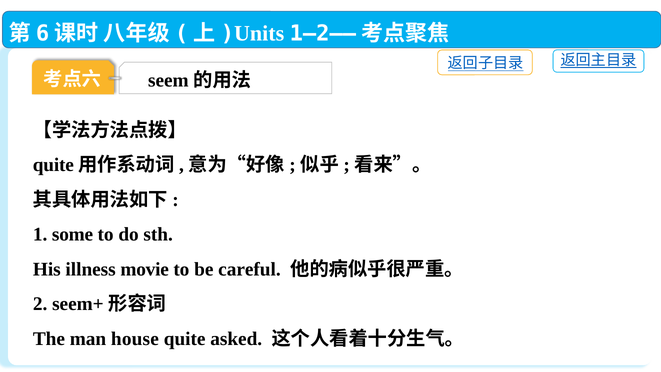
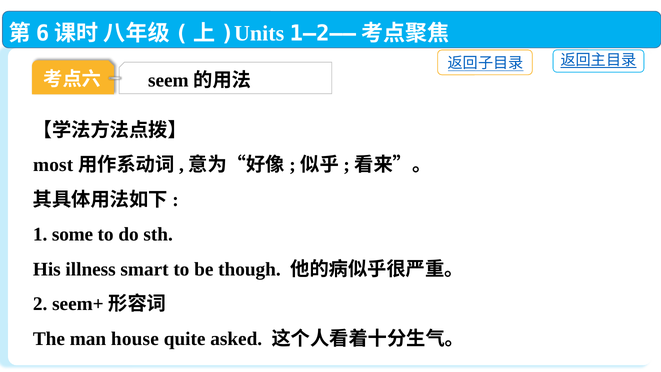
quite at (53, 165): quite -> most
movie: movie -> smart
careful: careful -> though
